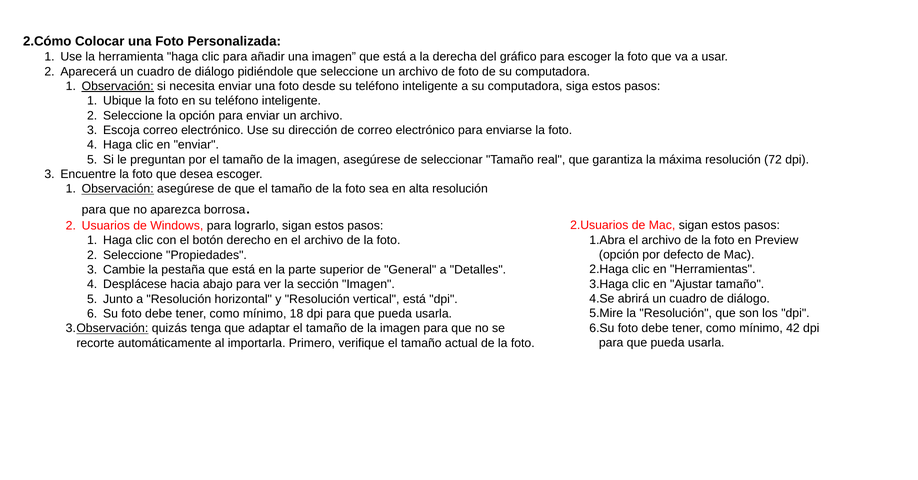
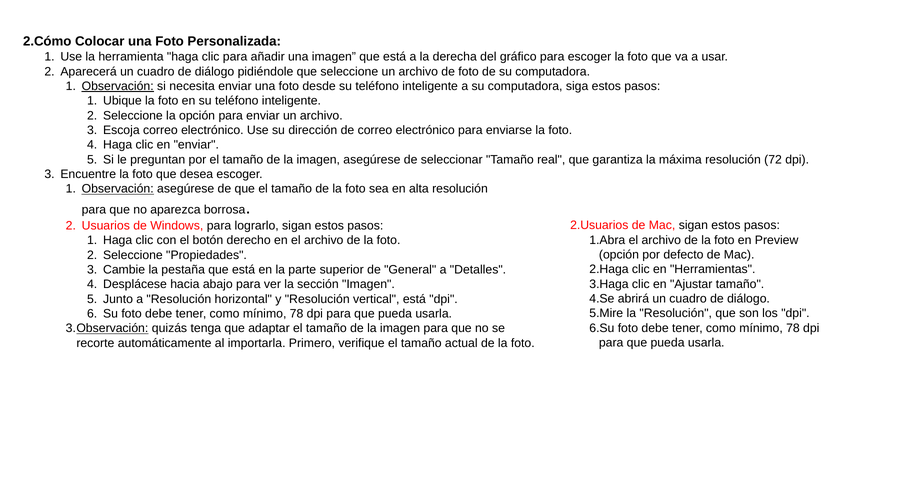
18 at (297, 314): 18 -> 78
42 at (793, 328): 42 -> 78
